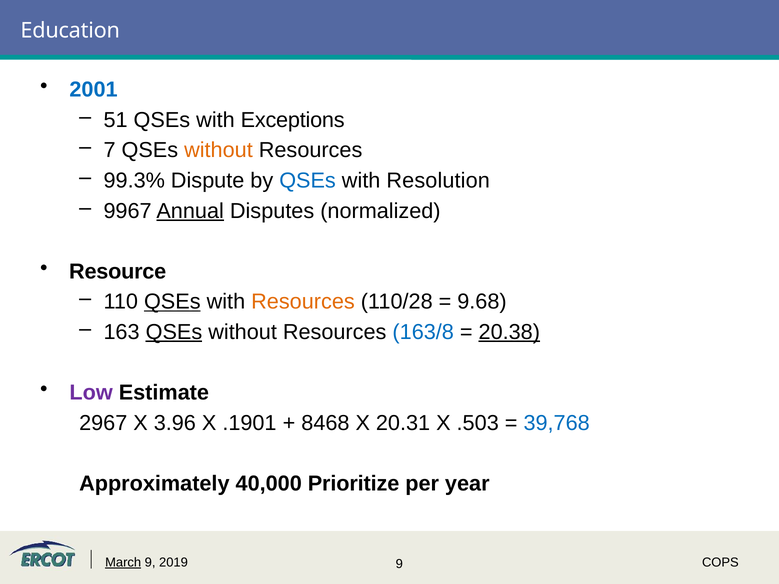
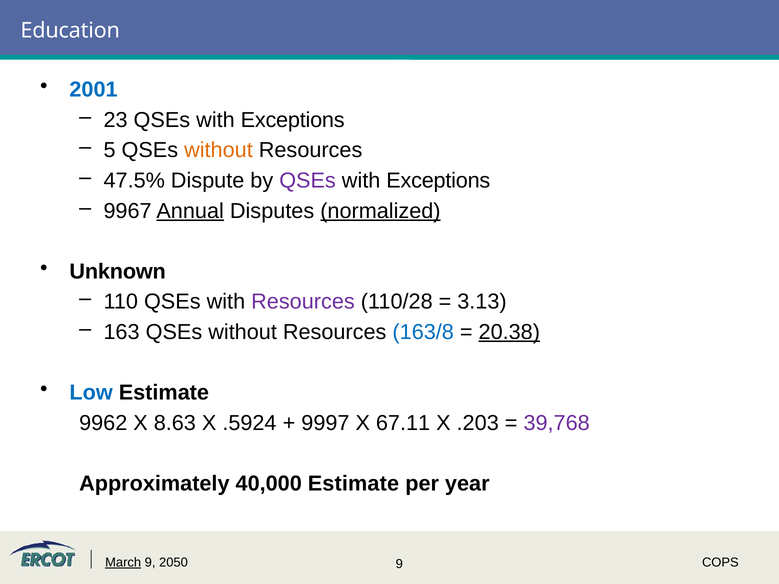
51: 51 -> 23
7: 7 -> 5
99.3%: 99.3% -> 47.5%
QSEs at (308, 181) colour: blue -> purple
Resolution at (438, 181): Resolution -> Exceptions
normalized underline: none -> present
Resource: Resource -> Unknown
QSEs at (172, 302) underline: present -> none
Resources at (303, 302) colour: orange -> purple
9.68: 9.68 -> 3.13
QSEs at (174, 332) underline: present -> none
Low colour: purple -> blue
2967: 2967 -> 9962
3.96: 3.96 -> 8.63
.1901: .1901 -> .5924
8468: 8468 -> 9997
20.31: 20.31 -> 67.11
.503: .503 -> .203
39,768 colour: blue -> purple
40,000 Prioritize: Prioritize -> Estimate
2019: 2019 -> 2050
